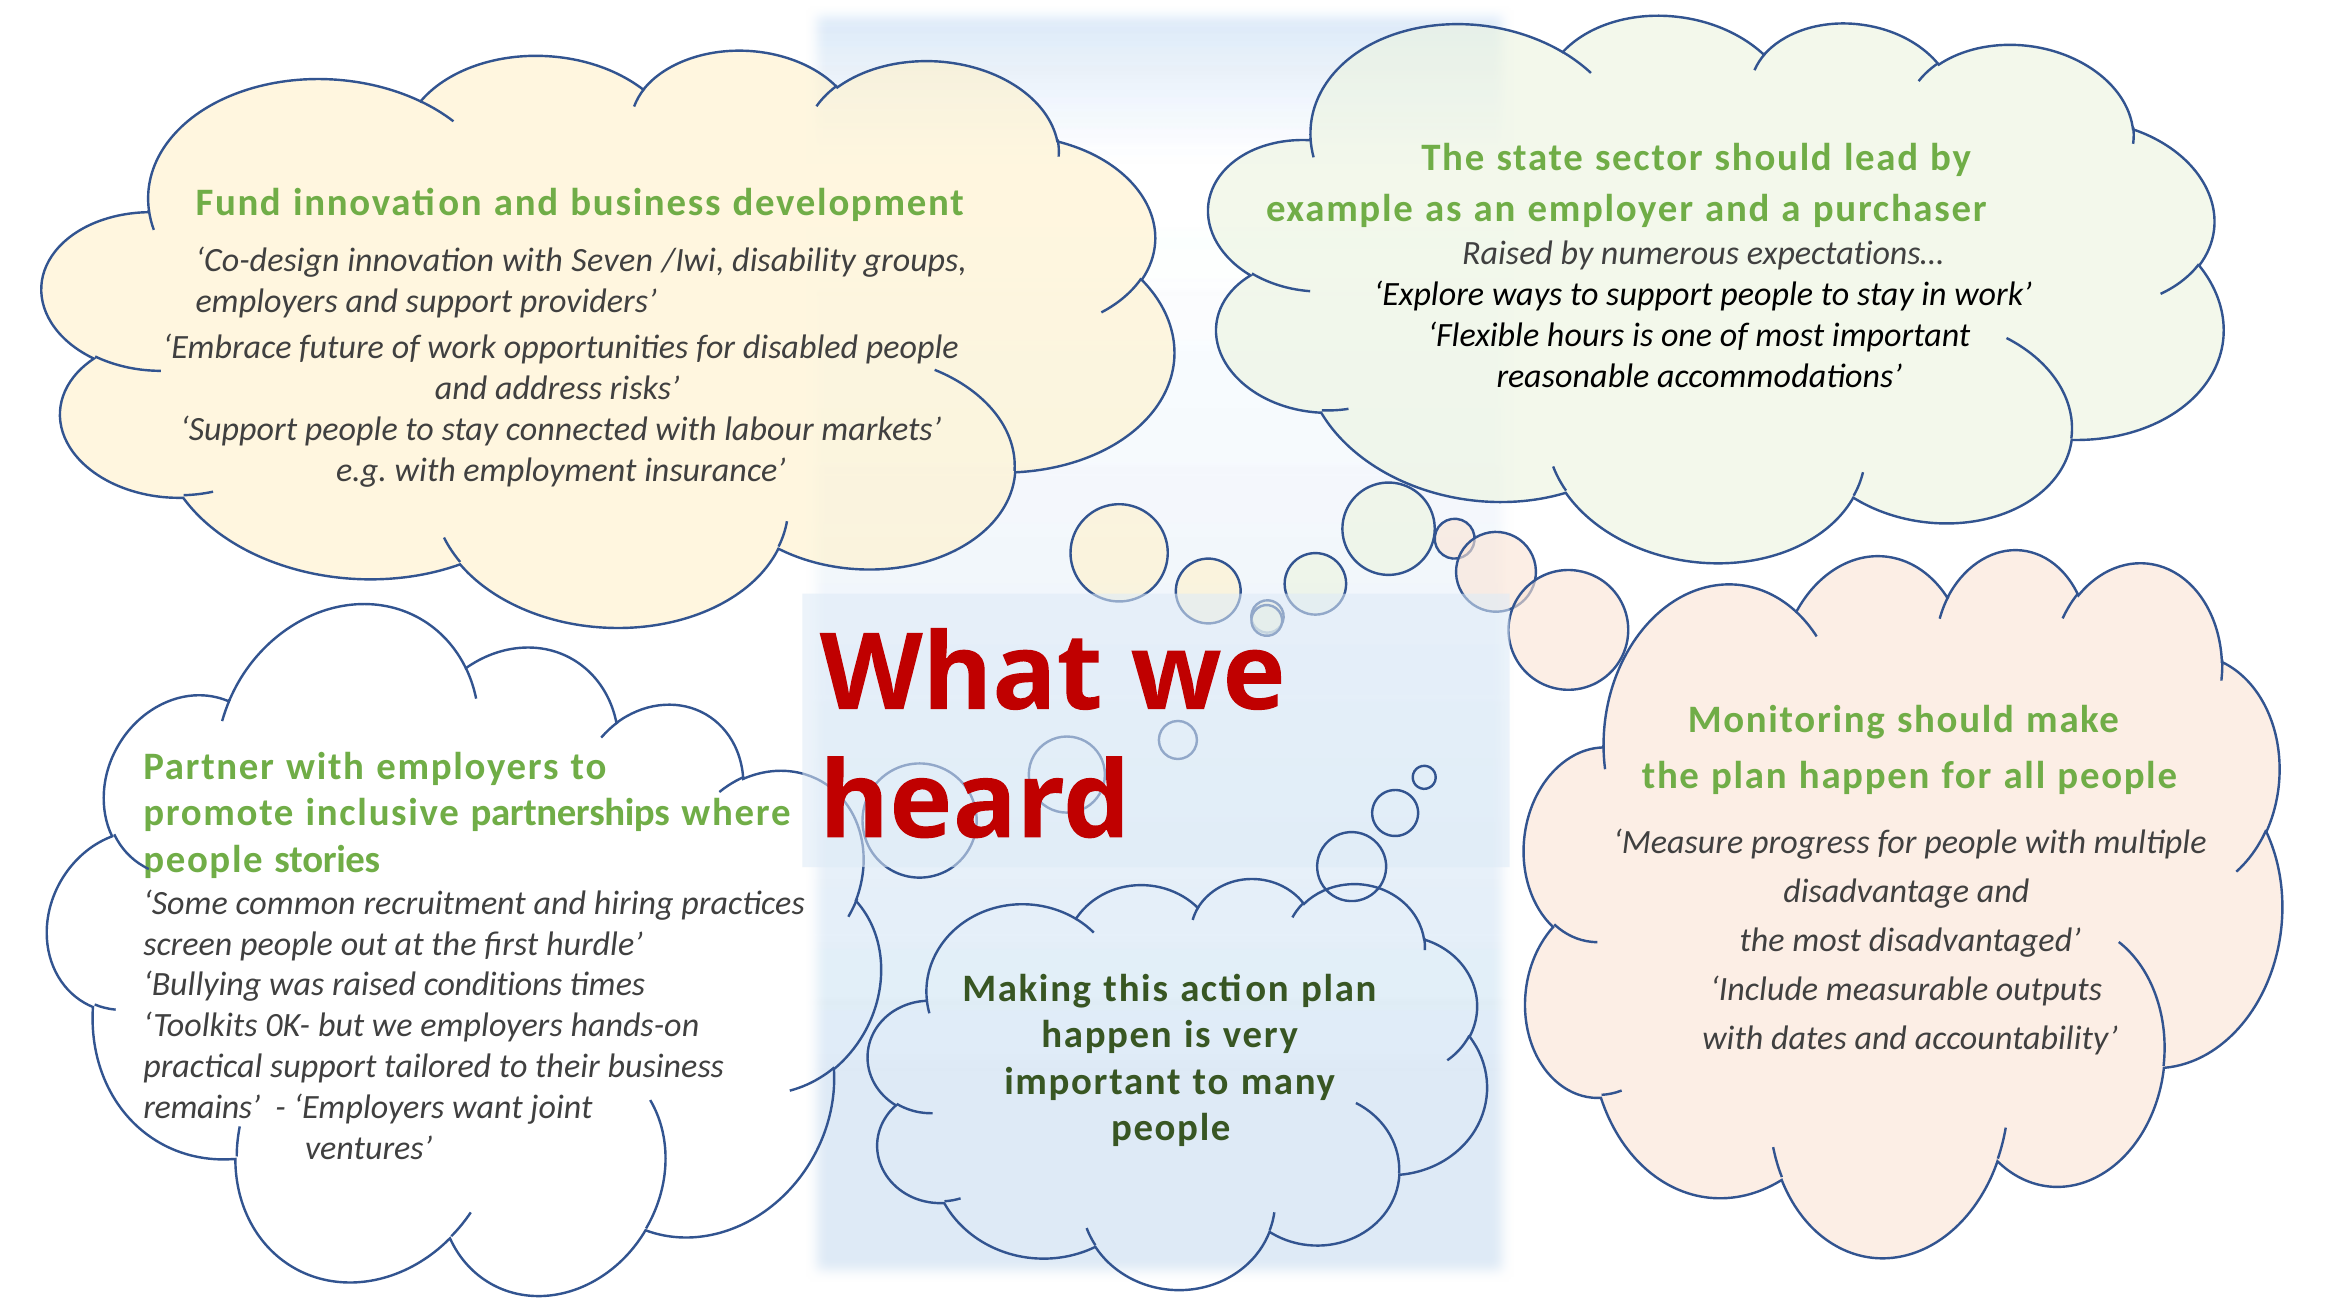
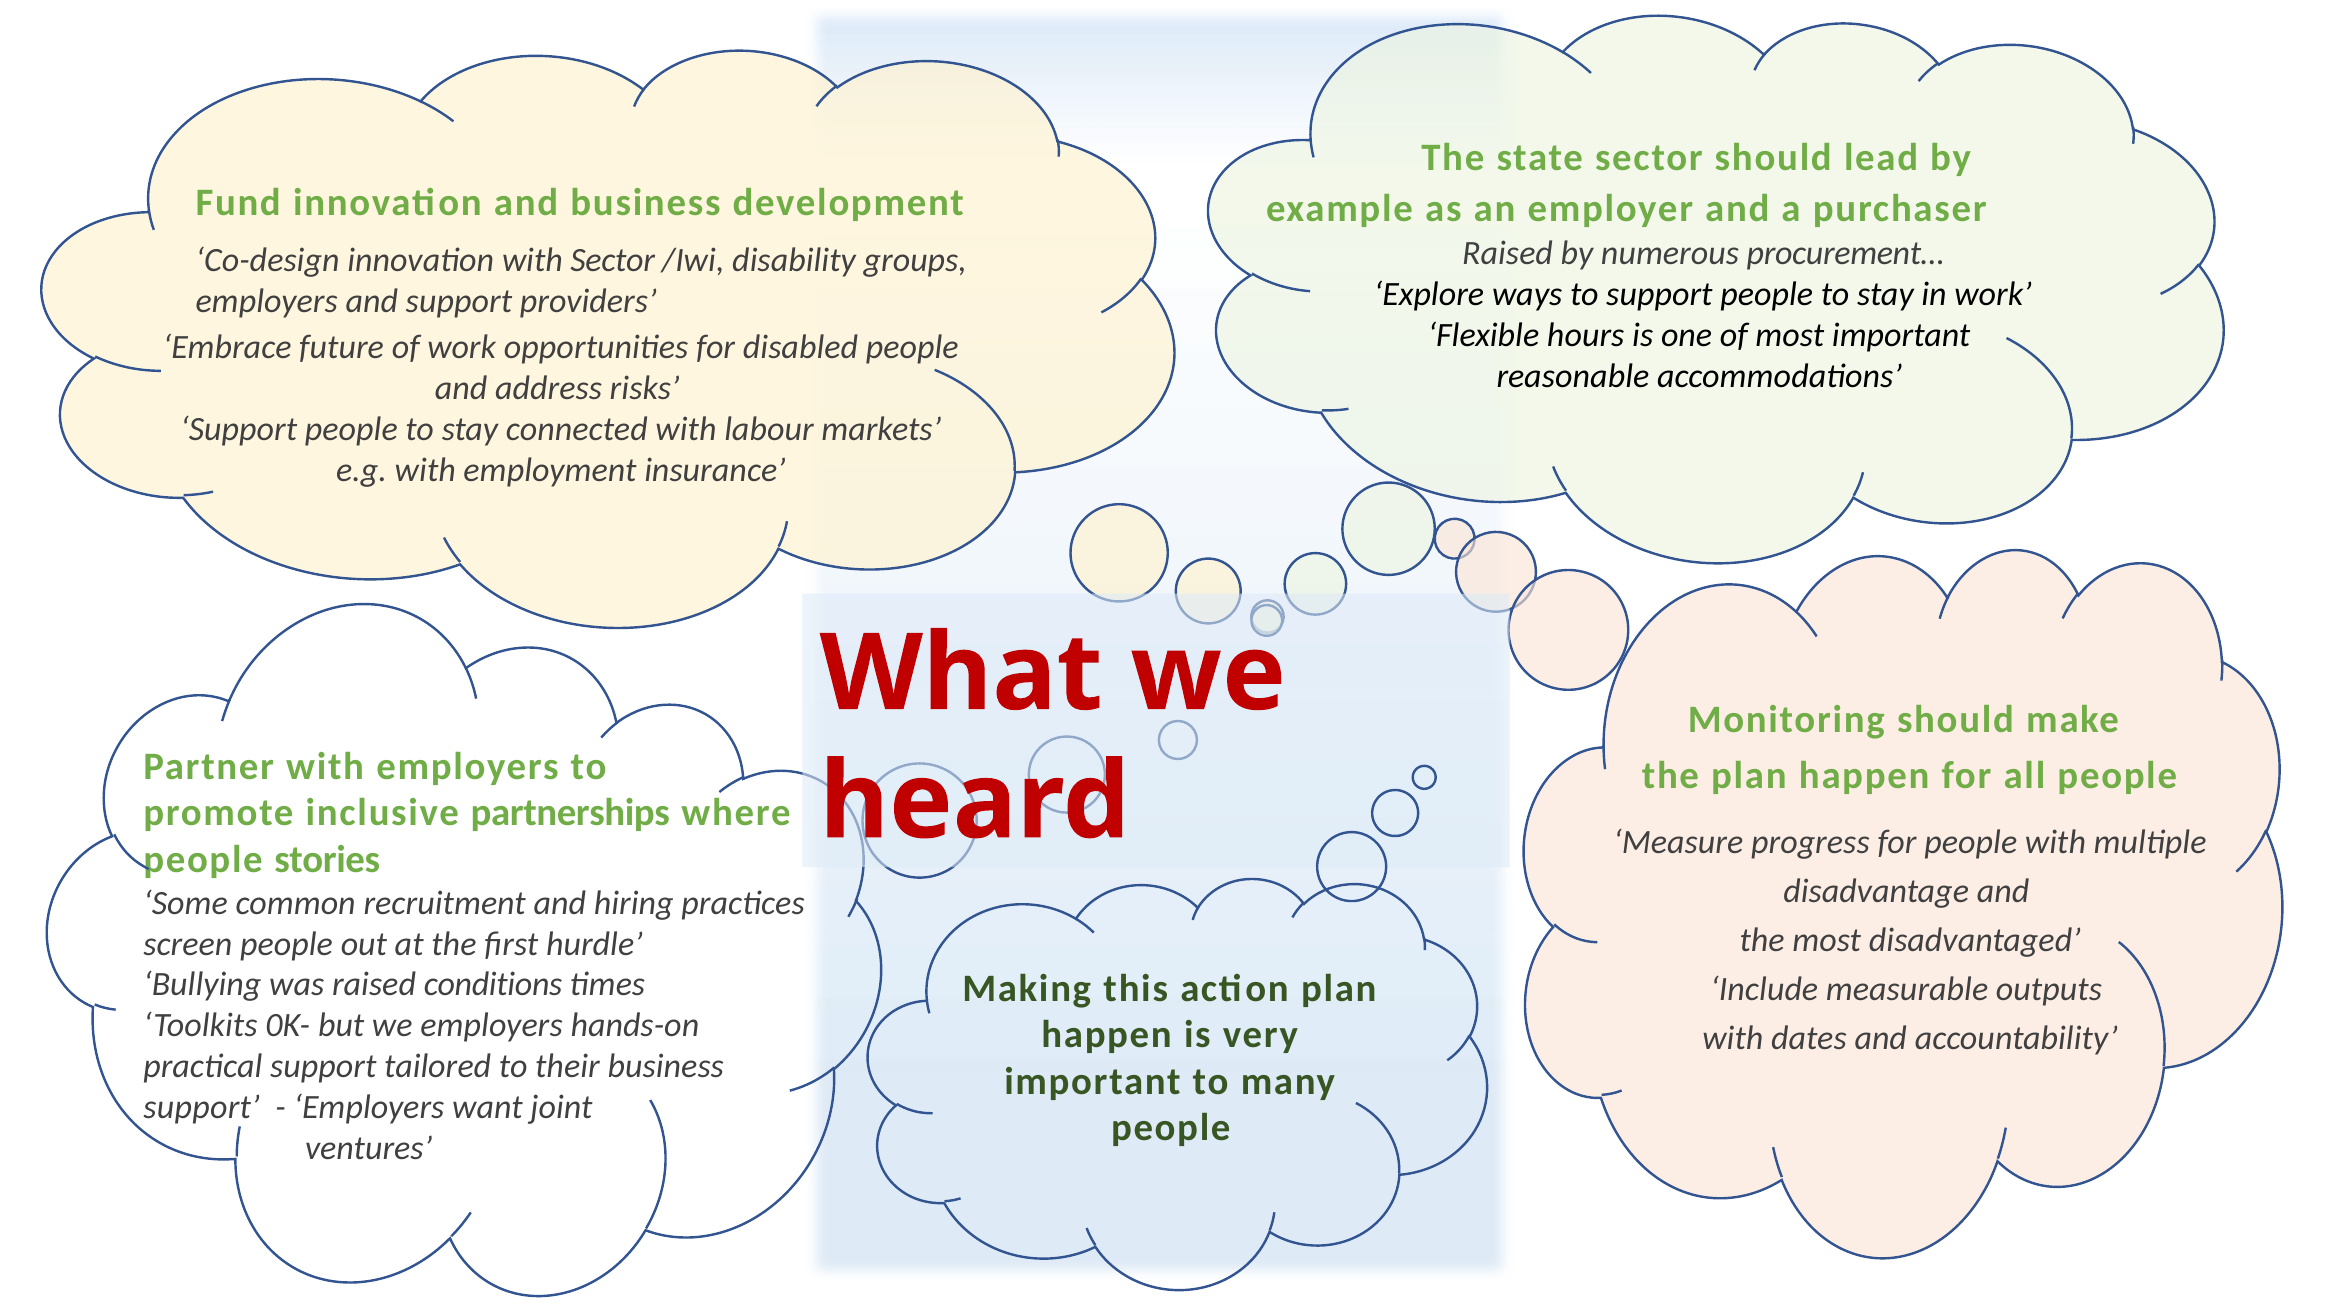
expectations…: expectations… -> procurement…
with Seven: Seven -> Sector
remains at (202, 1107): remains -> support
